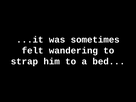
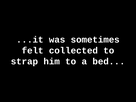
wandering: wandering -> collected
